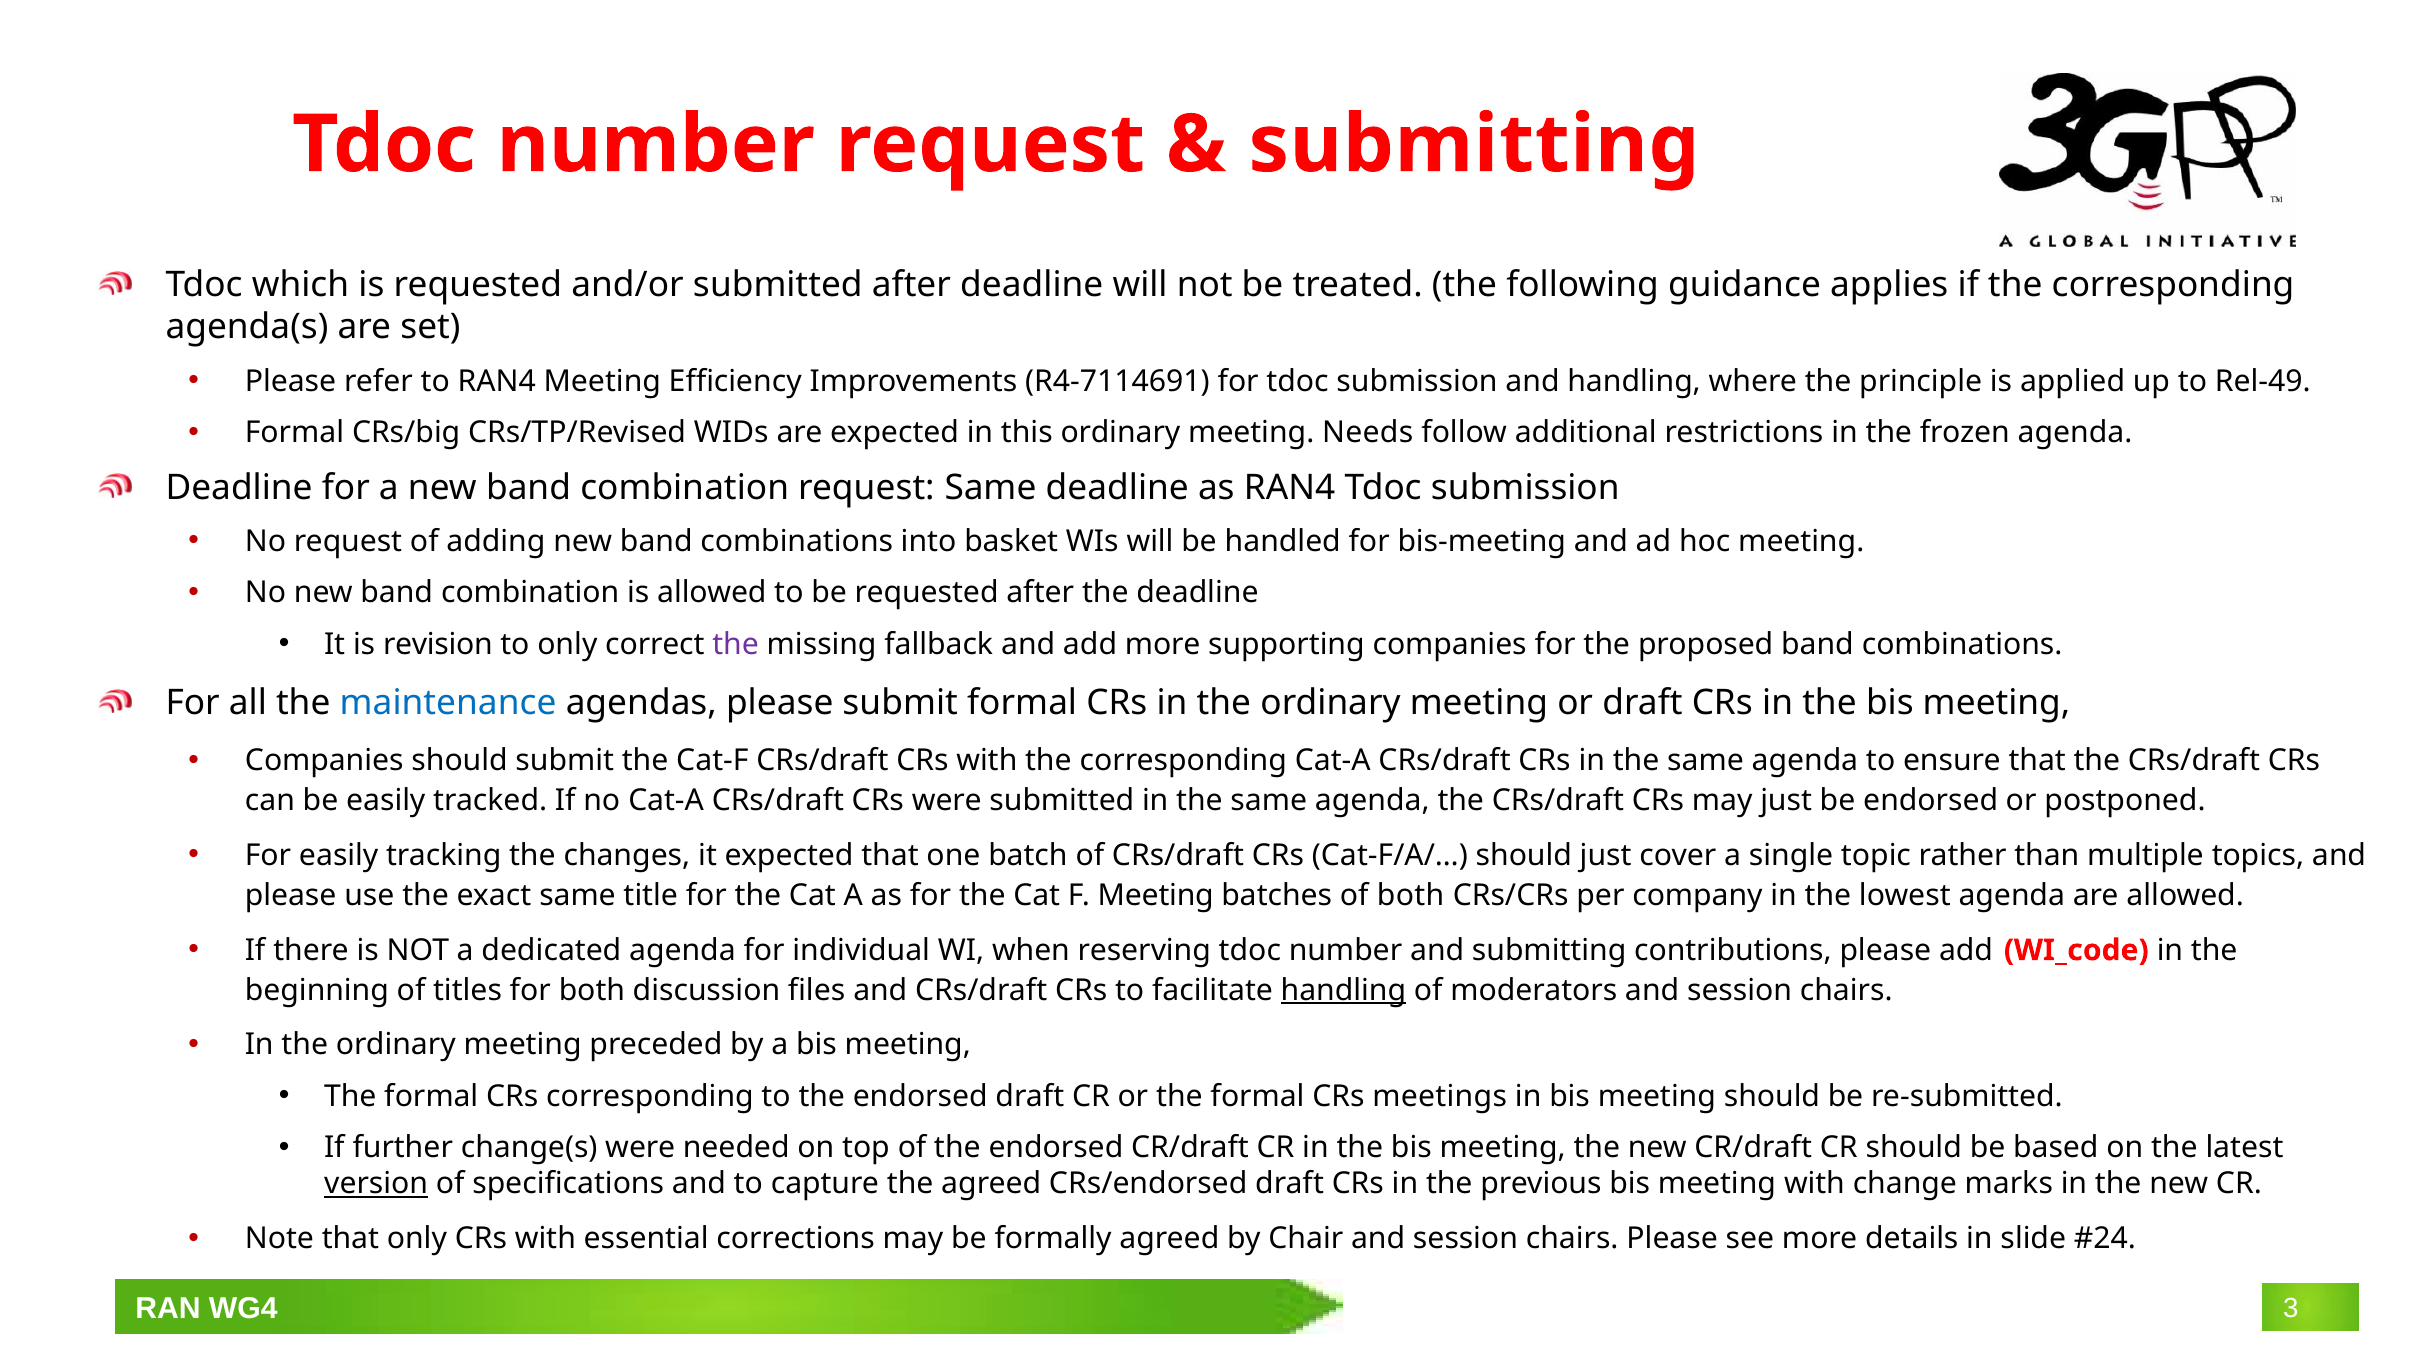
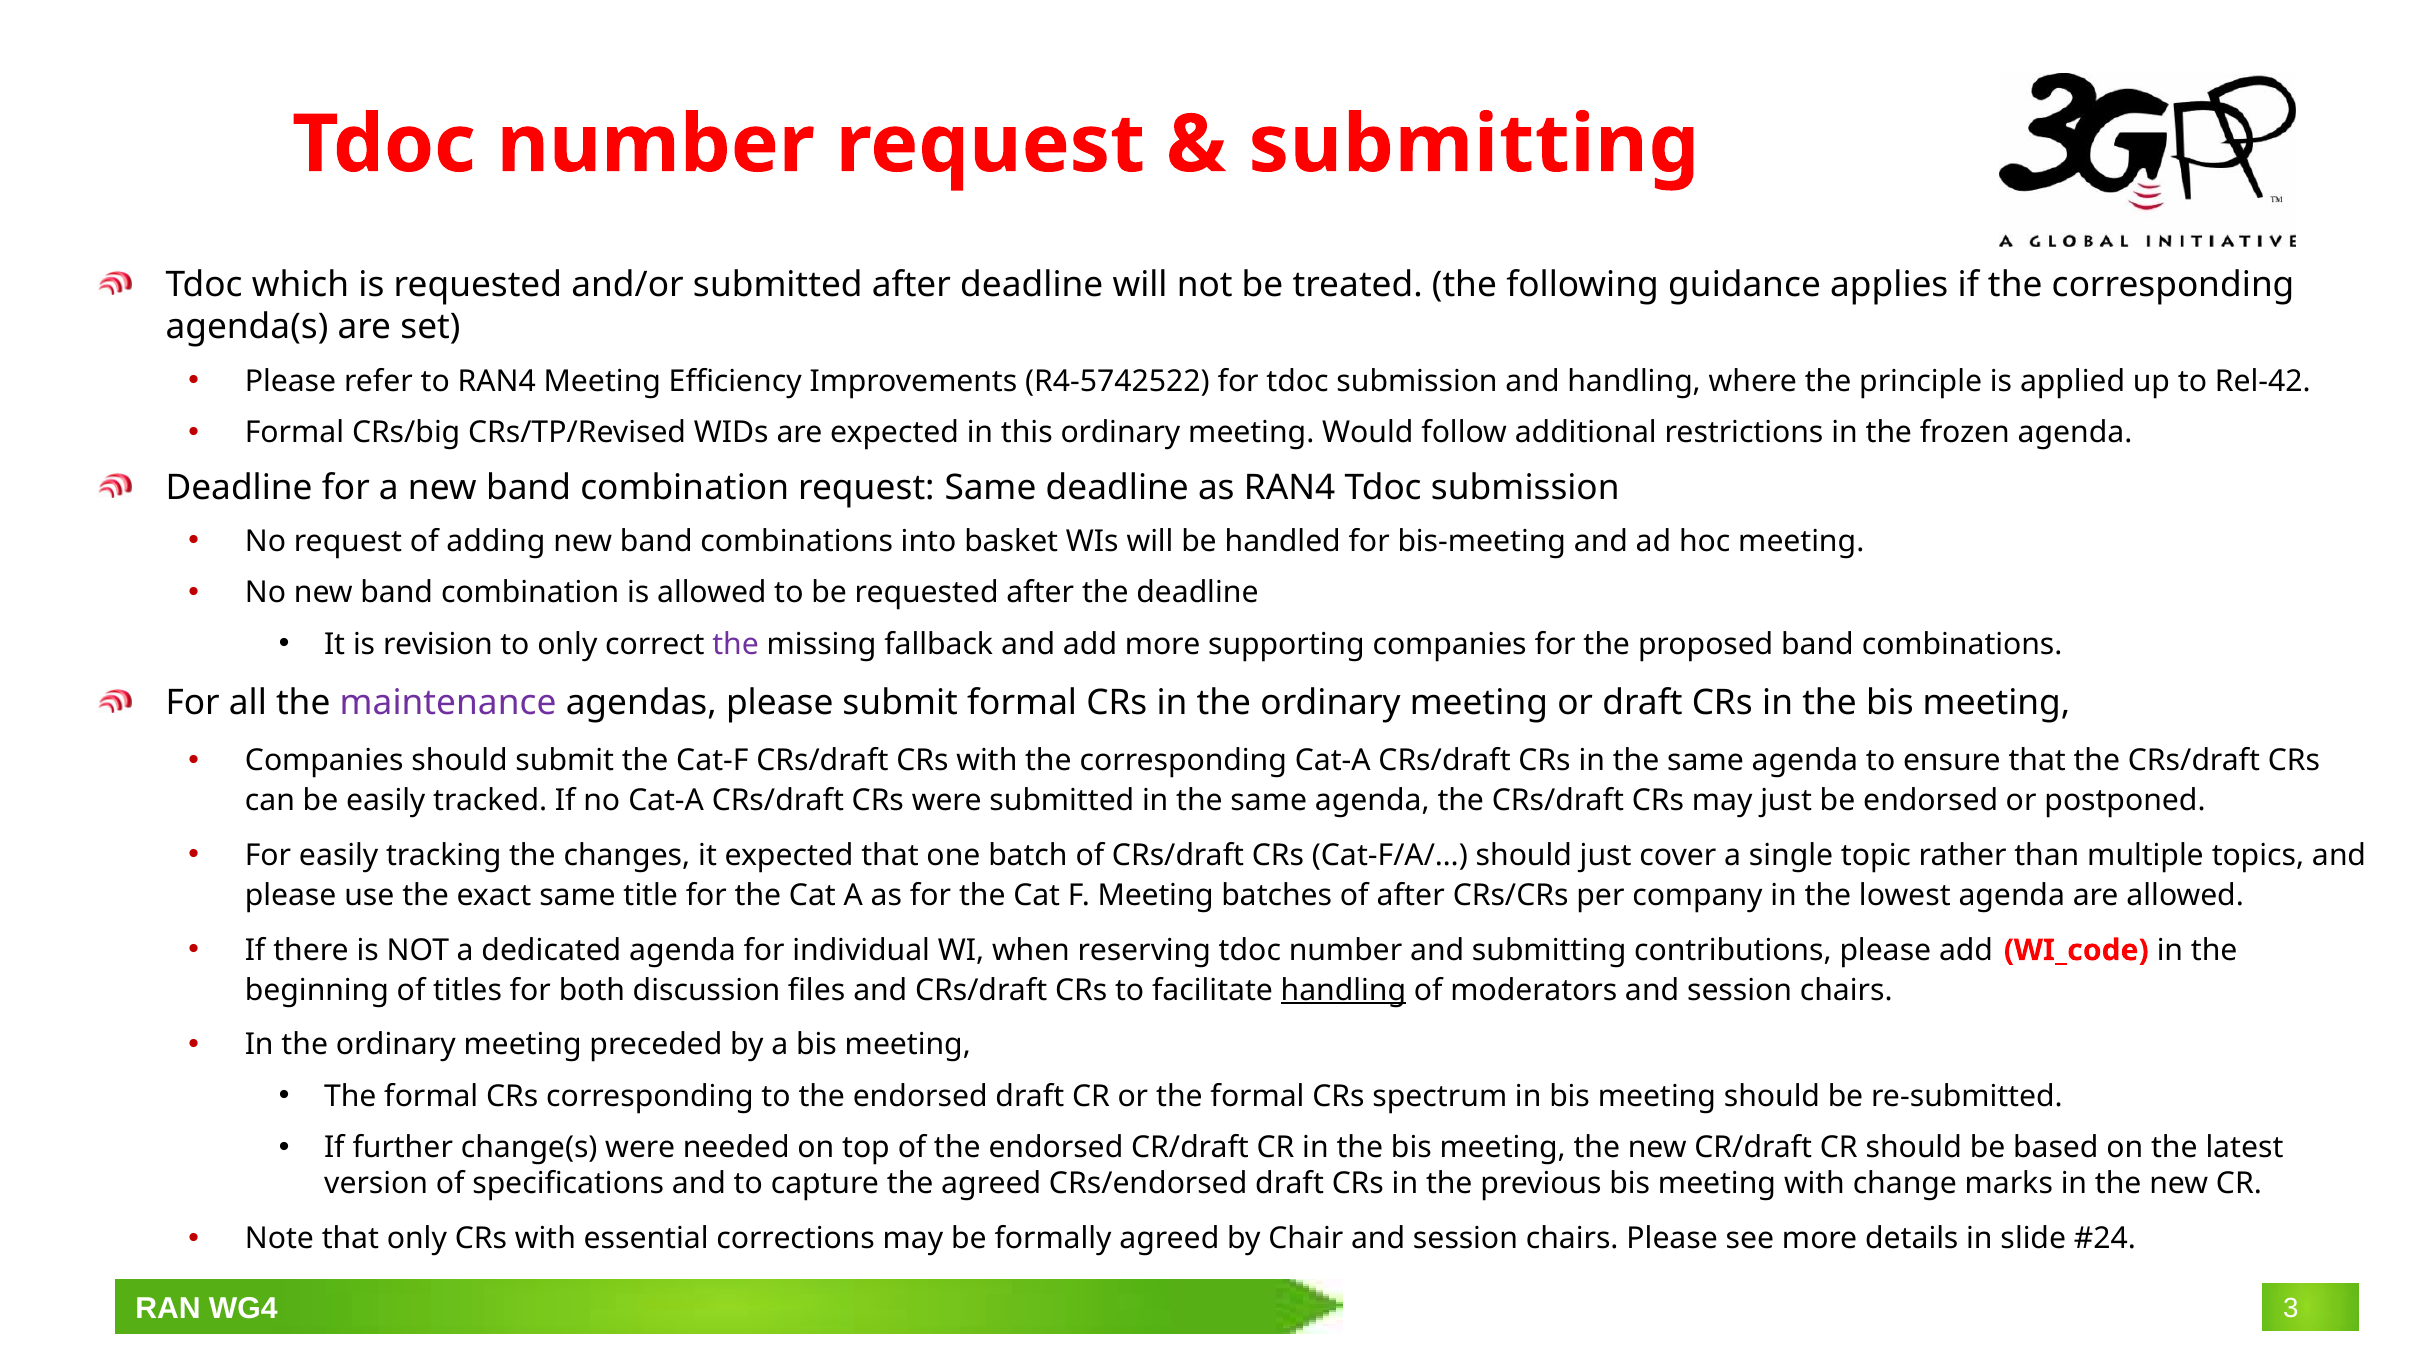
R4-7114691: R4-7114691 -> R4-5742522
Rel-49: Rel-49 -> Rel-42
Needs: Needs -> Would
maintenance colour: blue -> purple
of both: both -> after
meetings: meetings -> spectrum
version underline: present -> none
